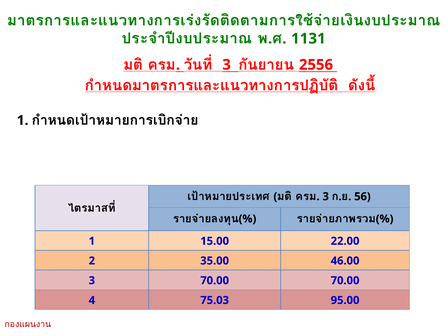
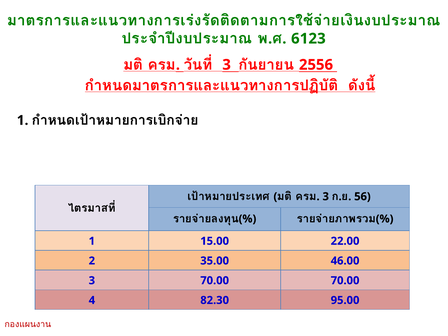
1131: 1131 -> 6123
75.03: 75.03 -> 82.30
